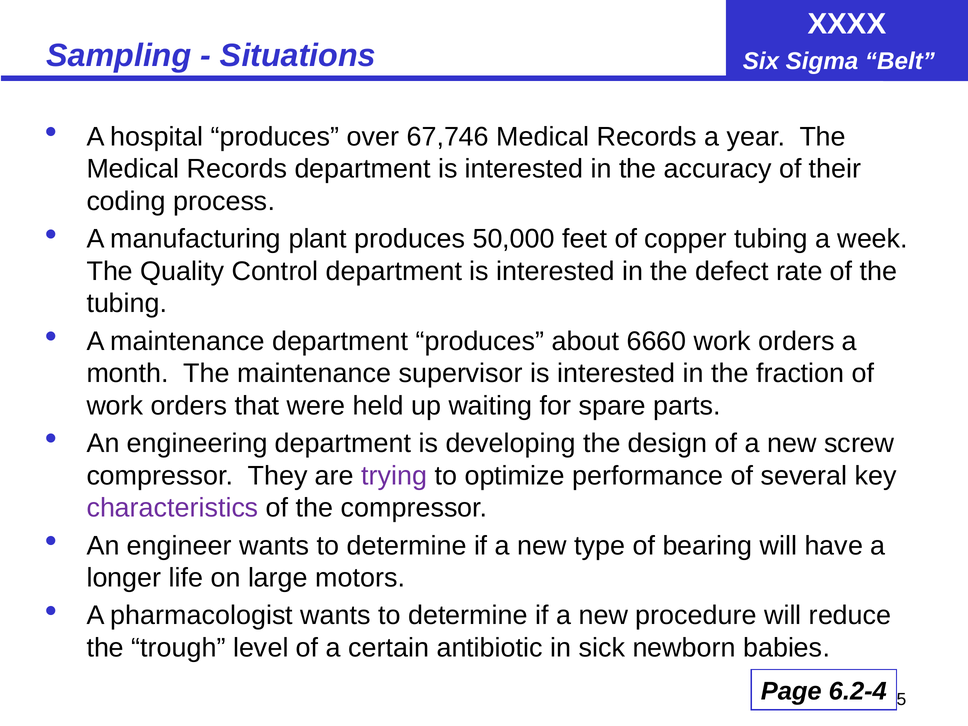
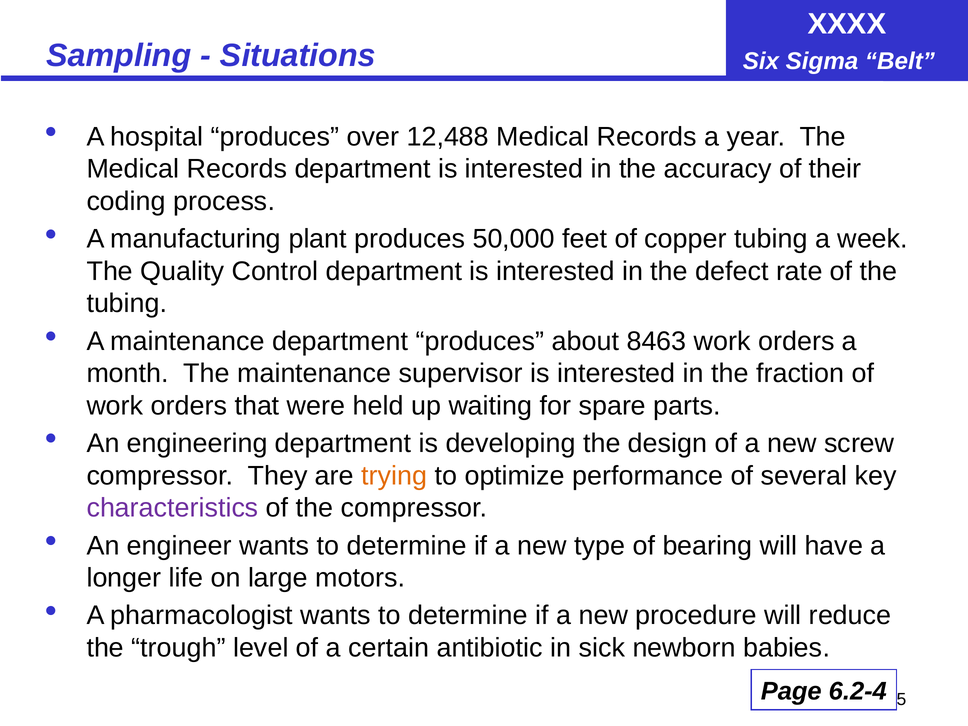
67,746: 67,746 -> 12,488
6660: 6660 -> 8463
trying colour: purple -> orange
